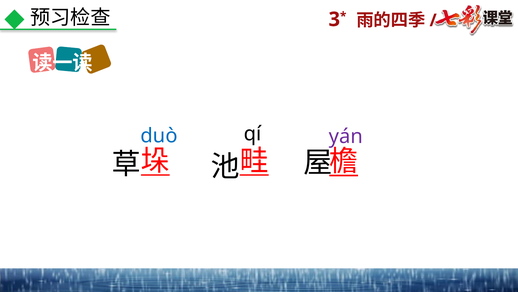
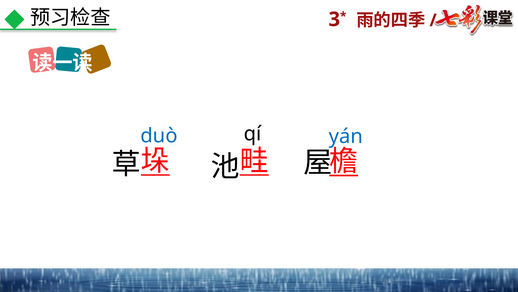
yán colour: purple -> blue
